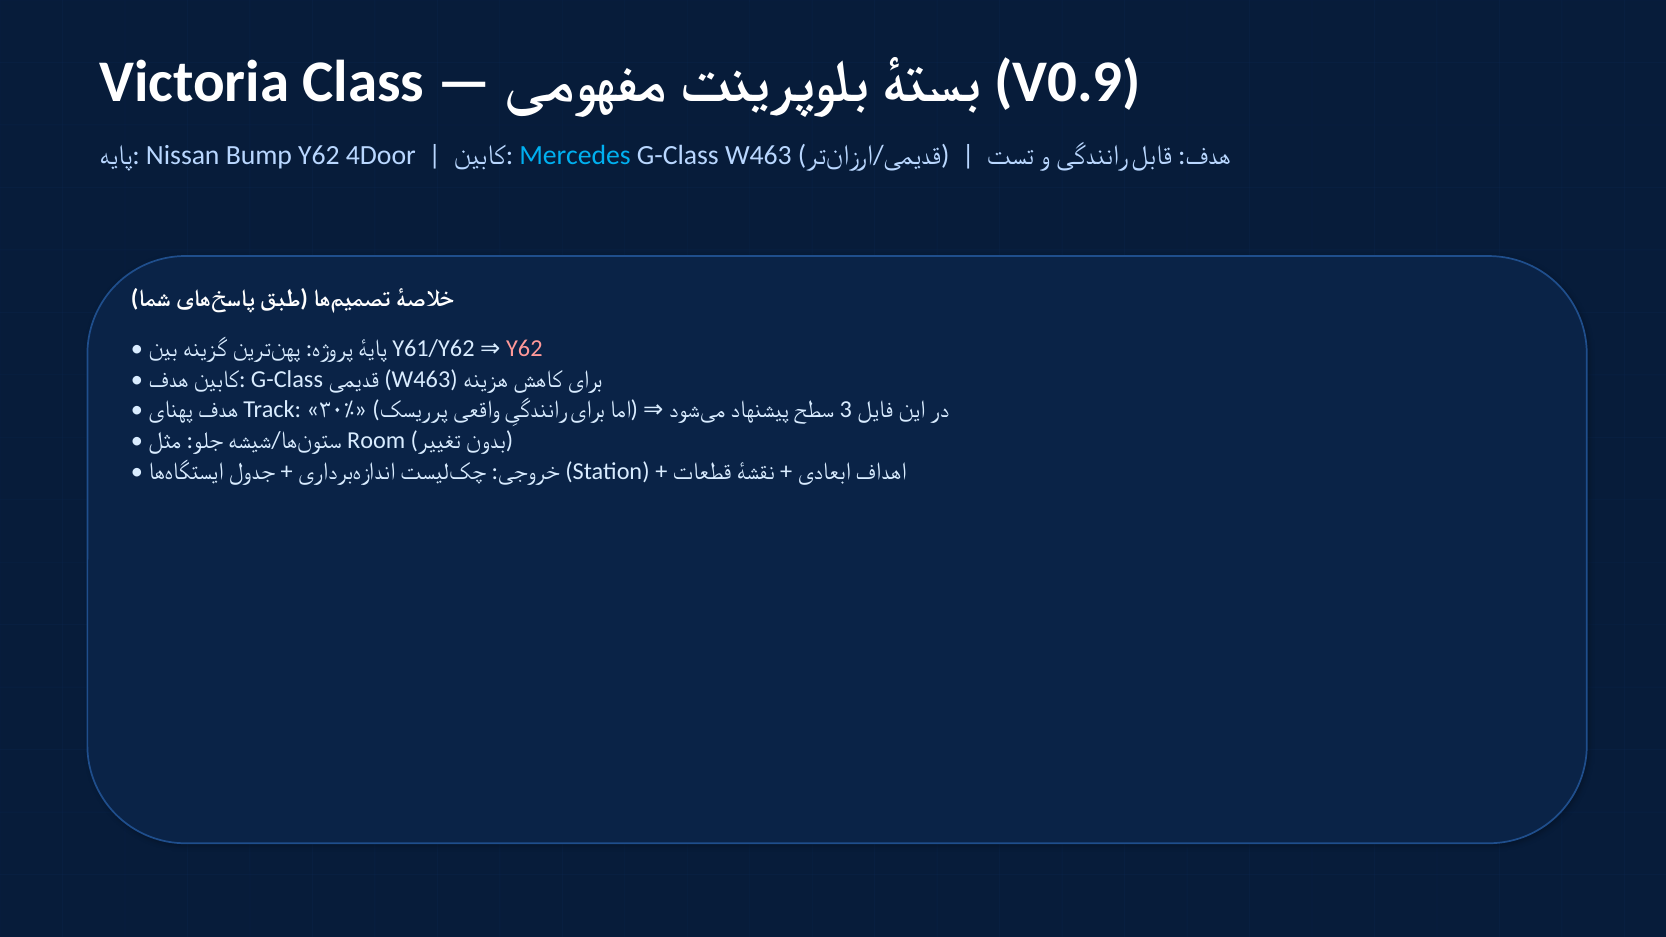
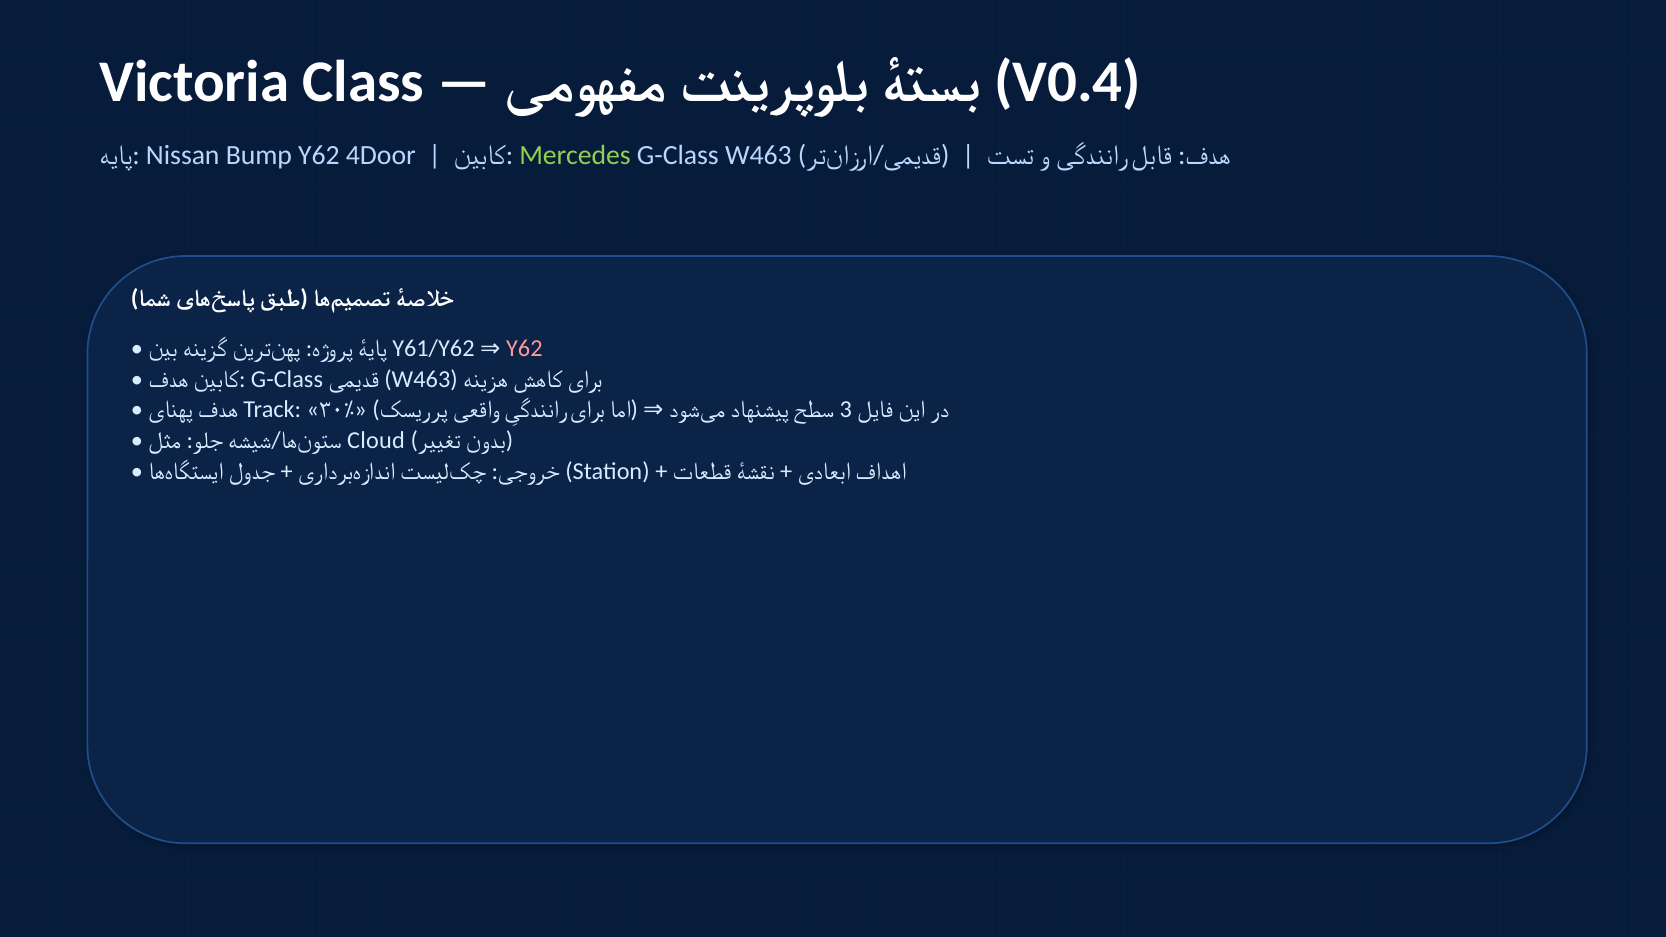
V0.9: V0.9 -> V0.4
Mercedes colour: light blue -> light green
Room: Room -> Cloud
